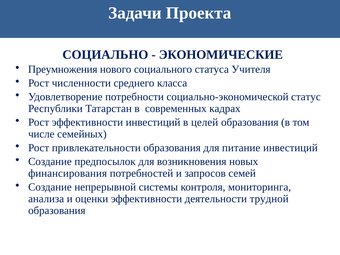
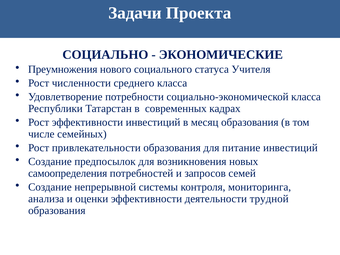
социально-экономической статус: статус -> класса
целей: целей -> месяц
финансирования: финансирования -> самоопределения
